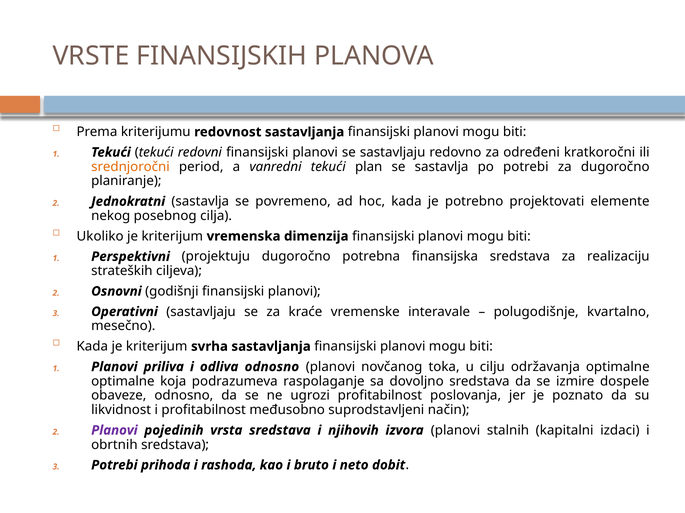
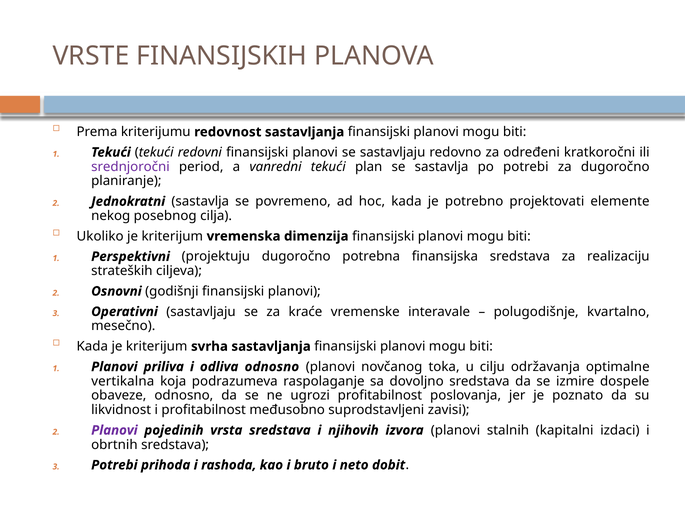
srednjoročni colour: orange -> purple
optimalne at (123, 382): optimalne -> vertikalna
način: način -> zavisi
